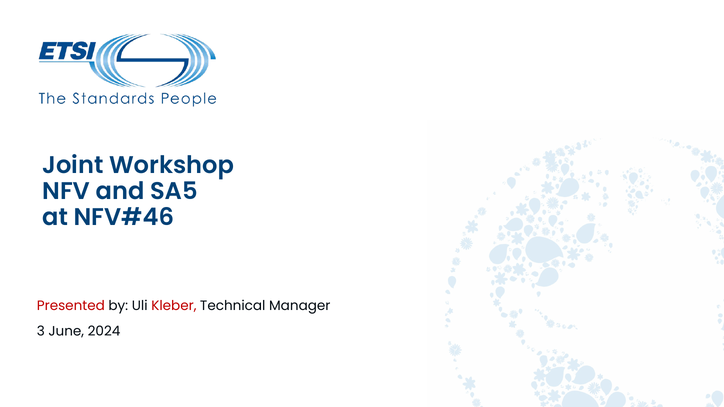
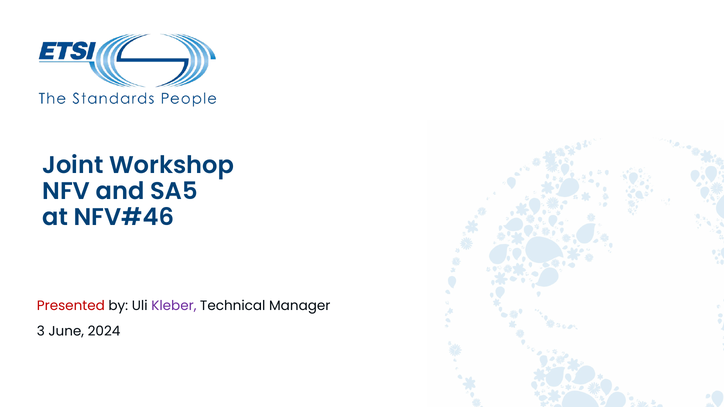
Kleber colour: red -> purple
